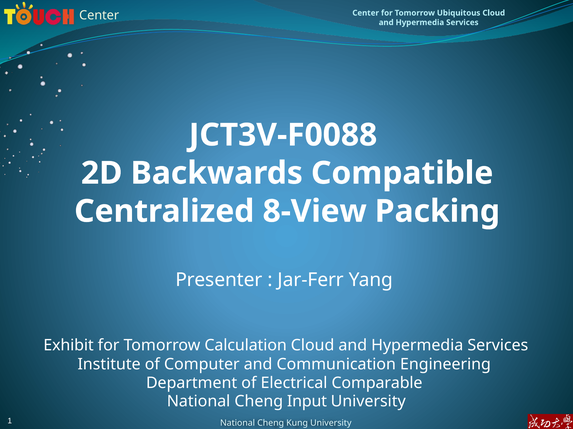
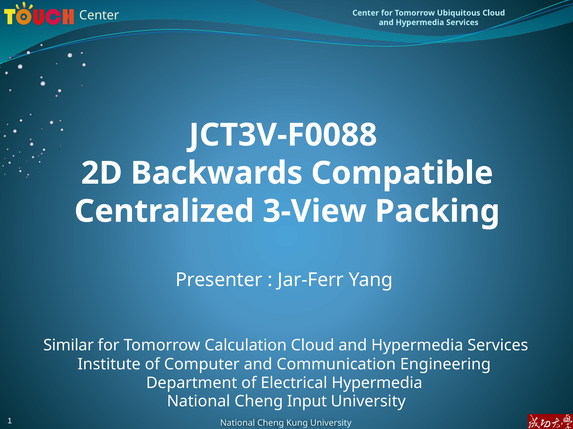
8-View: 8-View -> 3-View
Exhibit: Exhibit -> Similar
Electrical Comparable: Comparable -> Hypermedia
